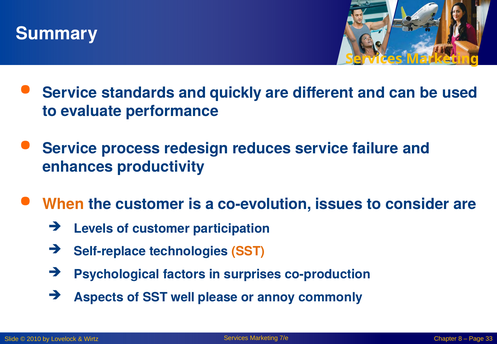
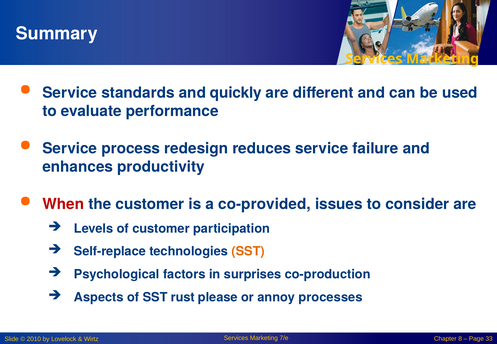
When colour: orange -> red
co-evolution: co-evolution -> co-provided
well: well -> rust
commonly: commonly -> processes
